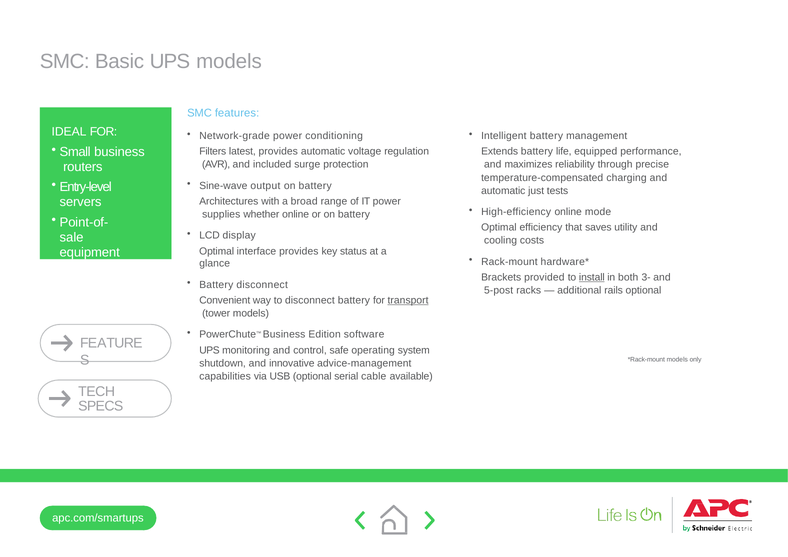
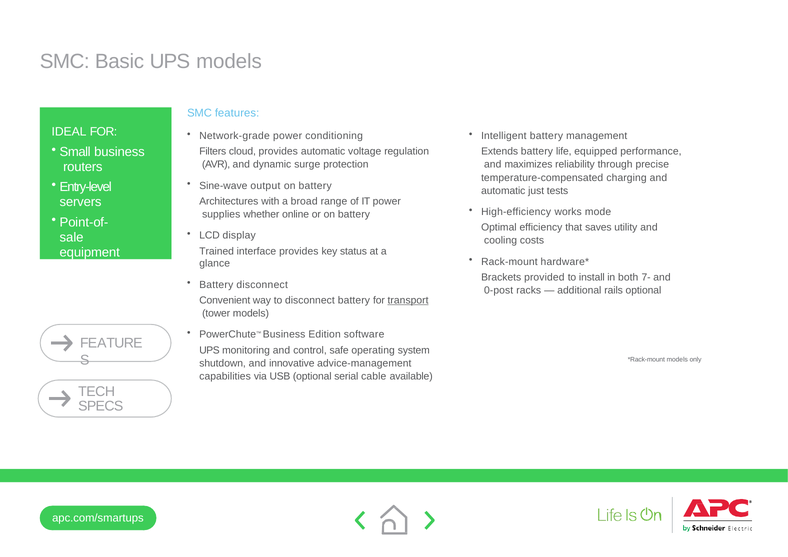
latest: latest -> cloud
included: included -> dynamic
High-efficiency online: online -> works
Optimal at (217, 251): Optimal -> Trained
install underline: present -> none
3-: 3- -> 7-
5-post: 5-post -> 0-post
